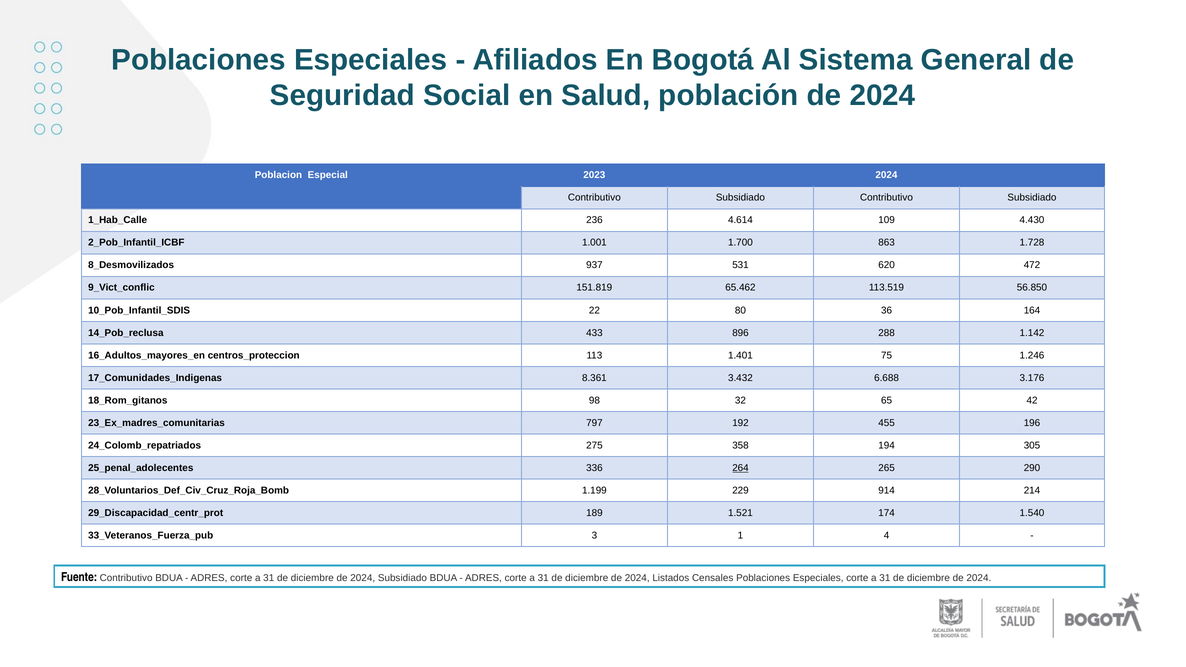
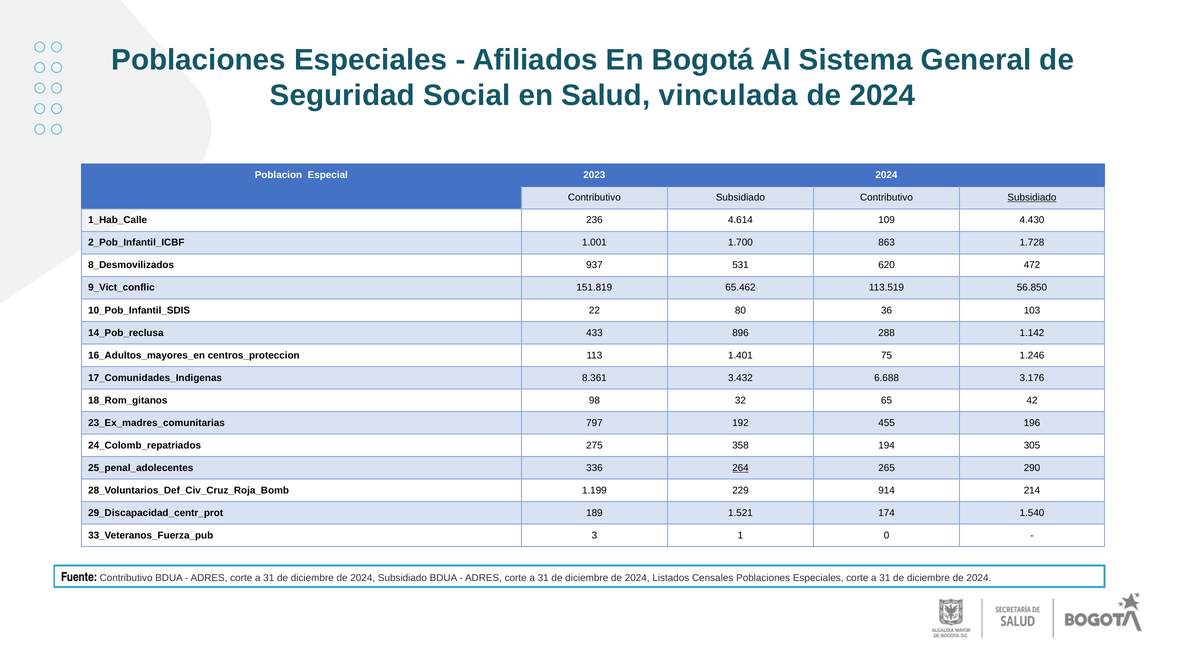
población: población -> vinculada
Subsidiado at (1032, 198) underline: none -> present
164: 164 -> 103
4: 4 -> 0
